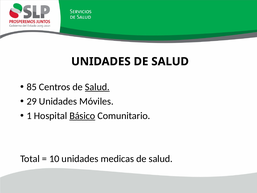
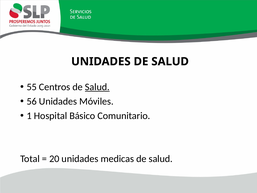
85: 85 -> 55
29: 29 -> 56
Básico underline: present -> none
10: 10 -> 20
